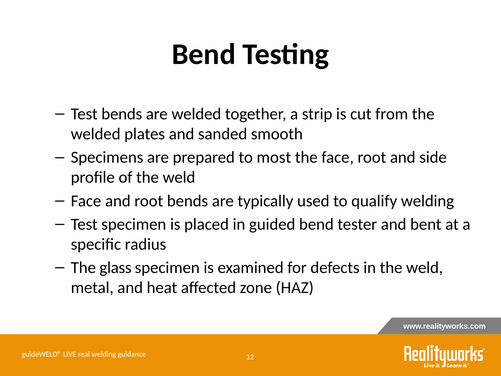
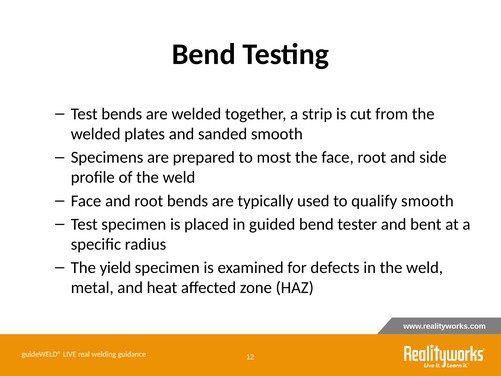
qualify welding: welding -> smooth
glass: glass -> yield
